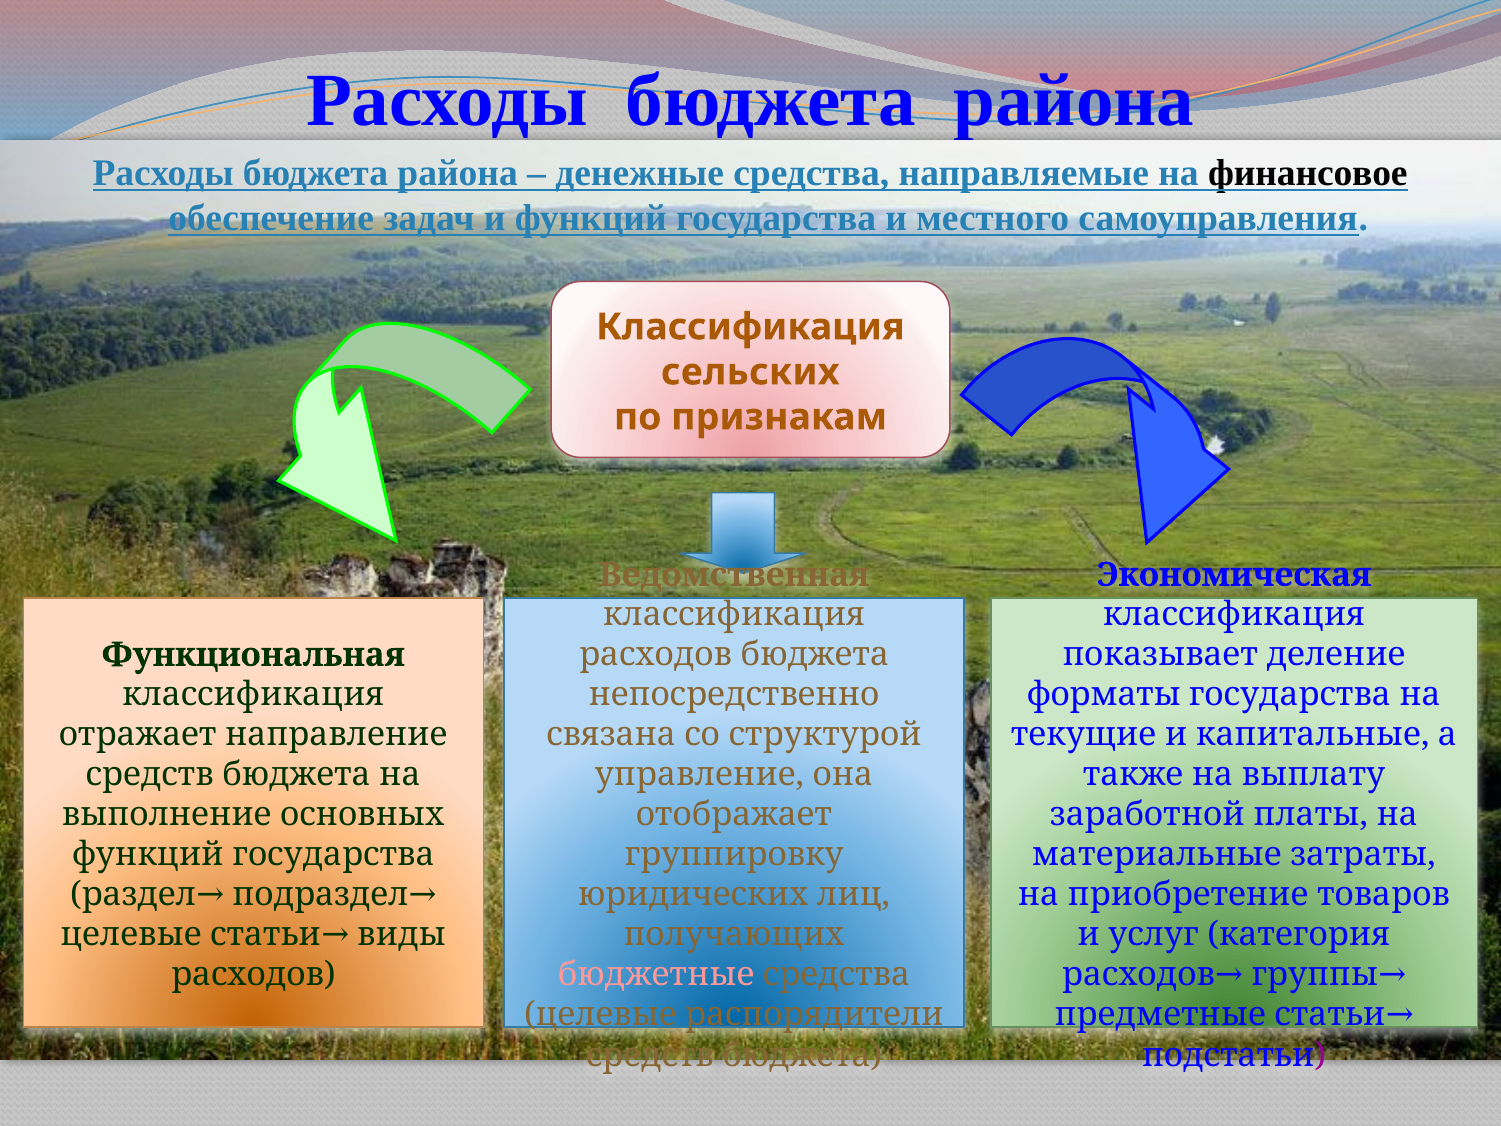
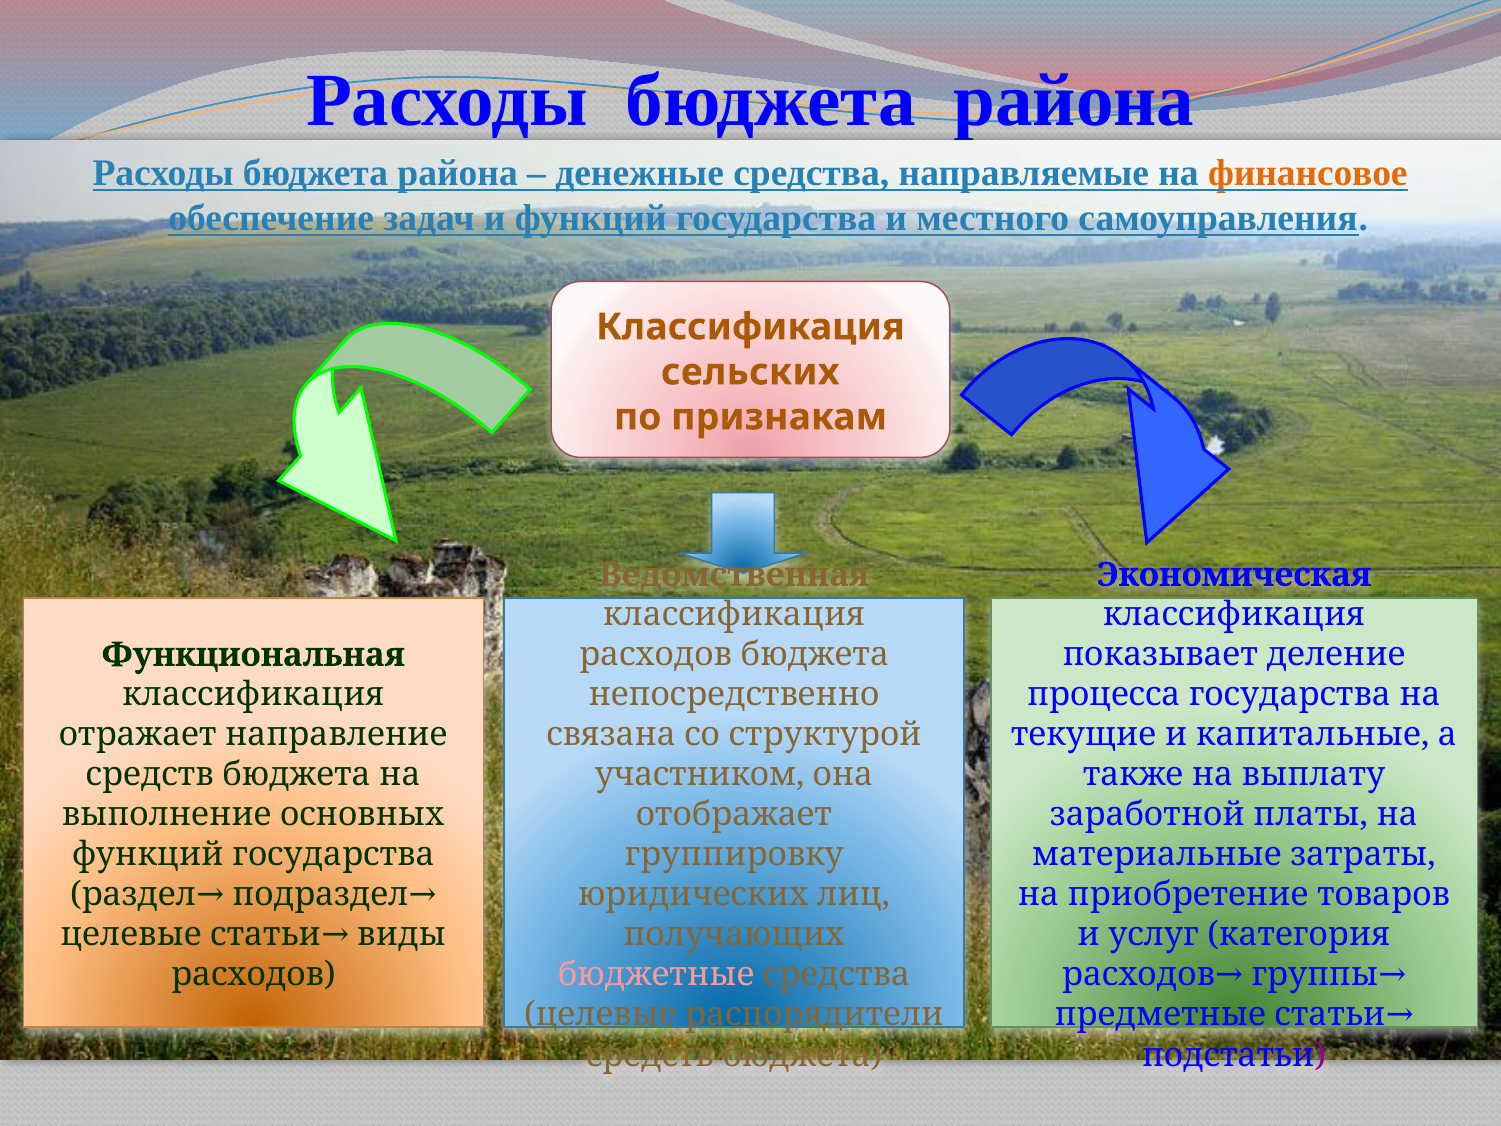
финансовое colour: black -> orange
форматы: форматы -> процесса
управление: управление -> участником
